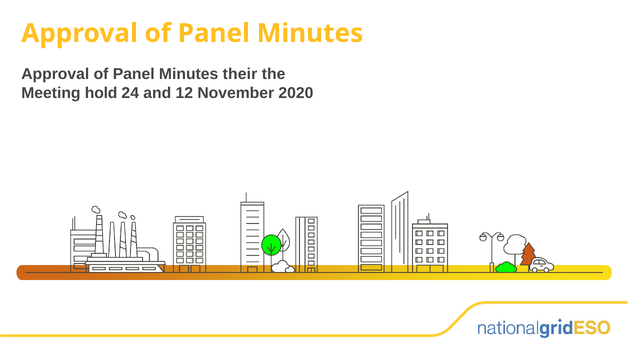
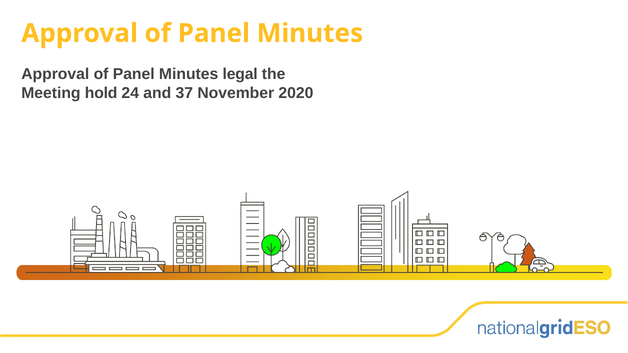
their: their -> legal
12: 12 -> 37
